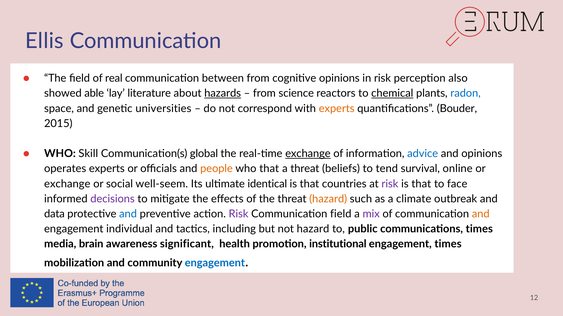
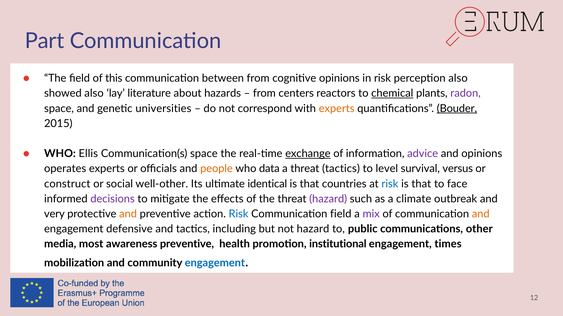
Ellis: Ellis -> Part
real: real -> this
showed able: able -> also
hazards underline: present -> none
science: science -> centers
radon colour: blue -> purple
Bouder underline: none -> present
Skill: Skill -> Ellis
Communication(s global: global -> space
advice colour: blue -> purple
who that: that -> data
threat beliefs: beliefs -> tactics
tend: tend -> level
online: online -> versus
exchange at (67, 184): exchange -> construct
well-seem: well-seem -> well-other
risk at (390, 184) colour: purple -> blue
hazard at (328, 199) colour: orange -> purple
data: data -> very
and at (128, 214) colour: blue -> orange
Risk at (239, 214) colour: purple -> blue
individual: individual -> defensive
communications times: times -> other
brain: brain -> most
awareness significant: significant -> preventive
